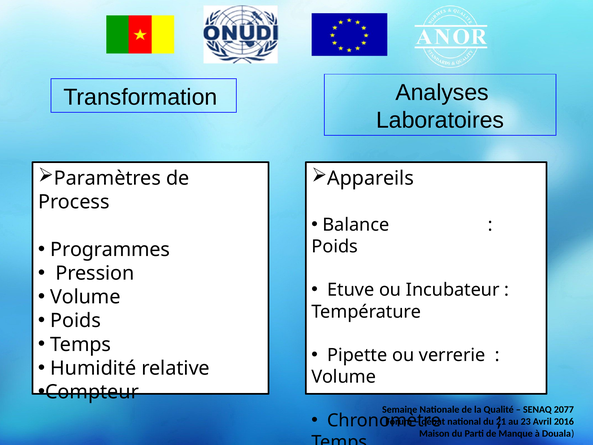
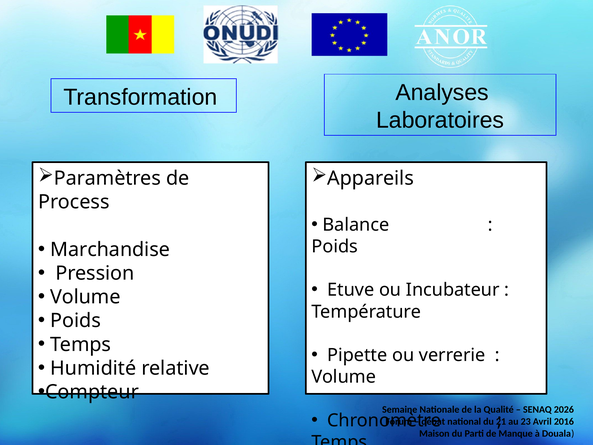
Programmes: Programmes -> Marchandise
2077: 2077 -> 2026
